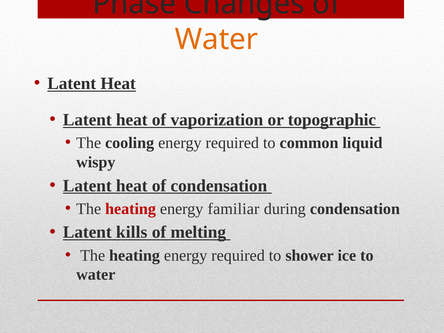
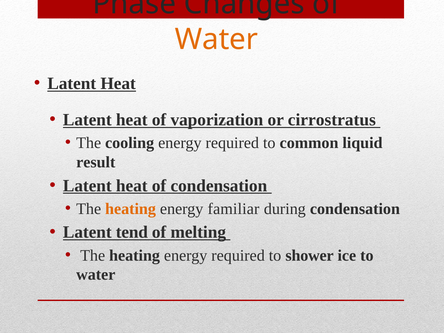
topographic: topographic -> cirrostratus
wispy: wispy -> result
heating at (131, 209) colour: red -> orange
kills: kills -> tend
